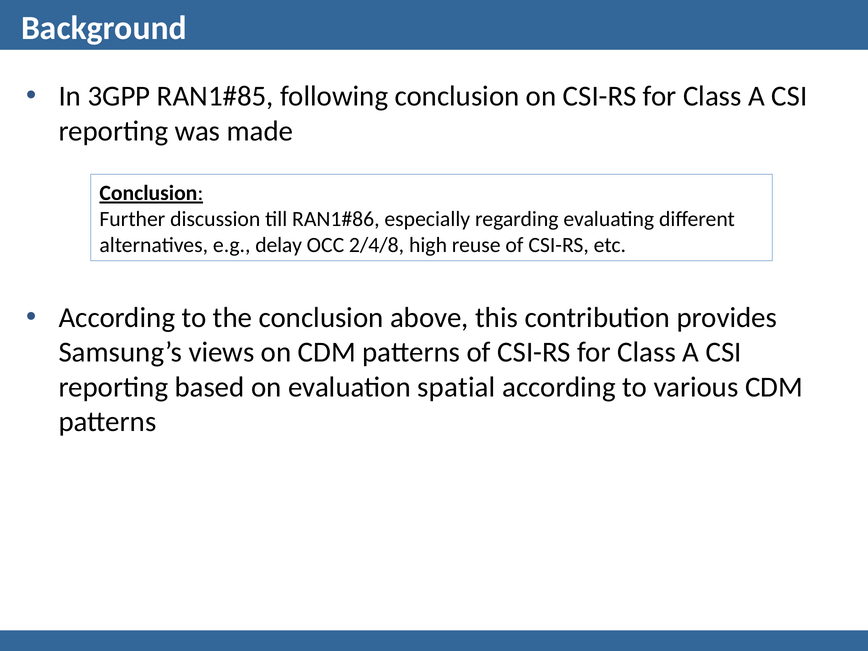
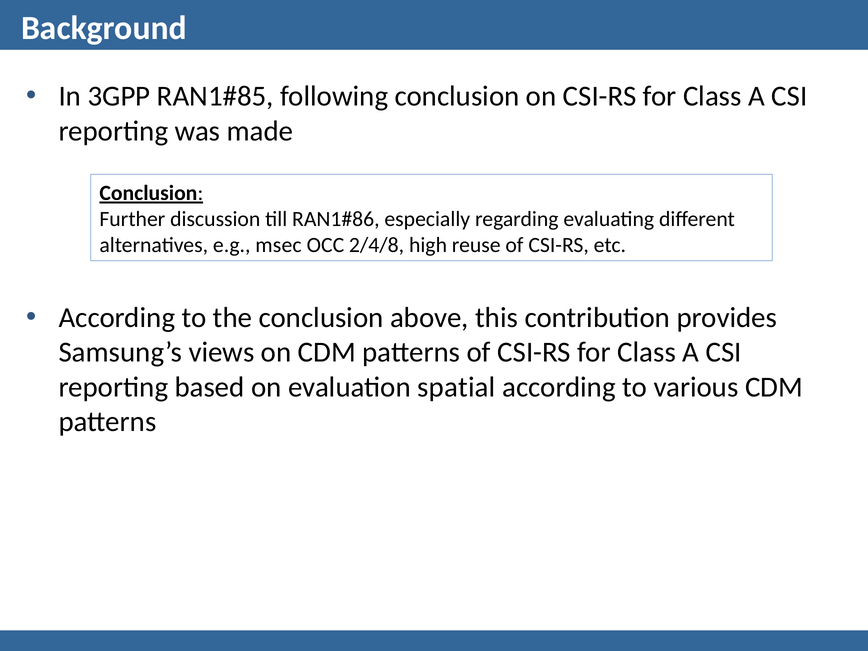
delay: delay -> msec
